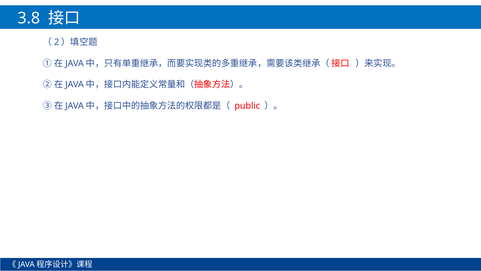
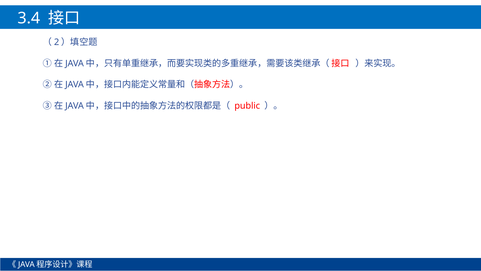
3.8: 3.8 -> 3.4
